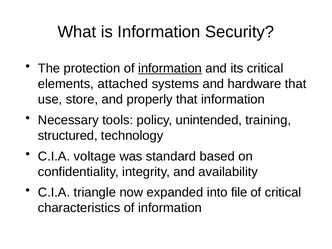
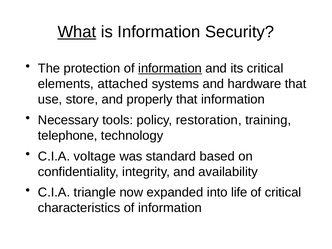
What underline: none -> present
unintended: unintended -> restoration
structured: structured -> telephone
file: file -> life
